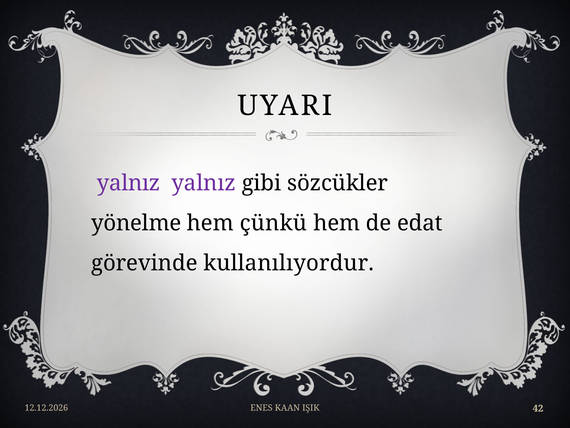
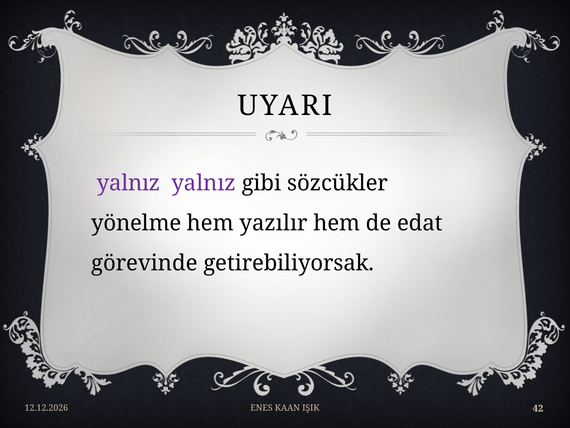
çünkü: çünkü -> yazılır
kullanılıyordur: kullanılıyordur -> getirebiliyorsak
